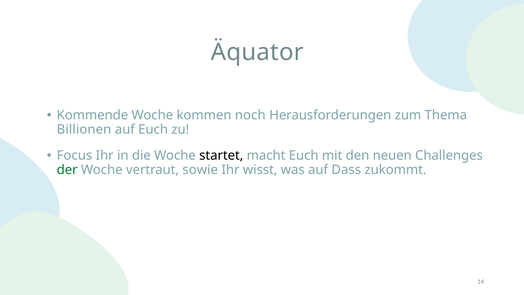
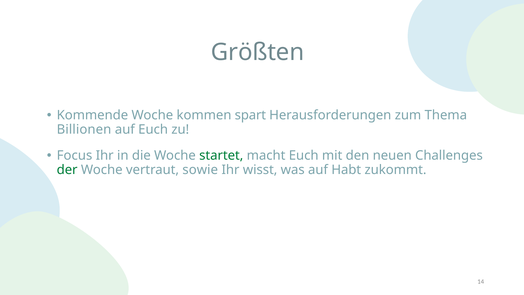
Äquator: Äquator -> Größten
noch: noch -> spart
startet colour: black -> green
Dass: Dass -> Habt
